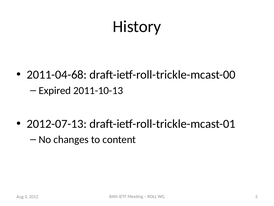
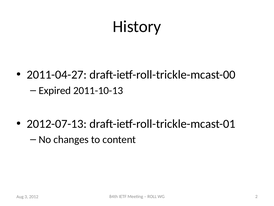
2011-04-68: 2011-04-68 -> 2011-04-27
